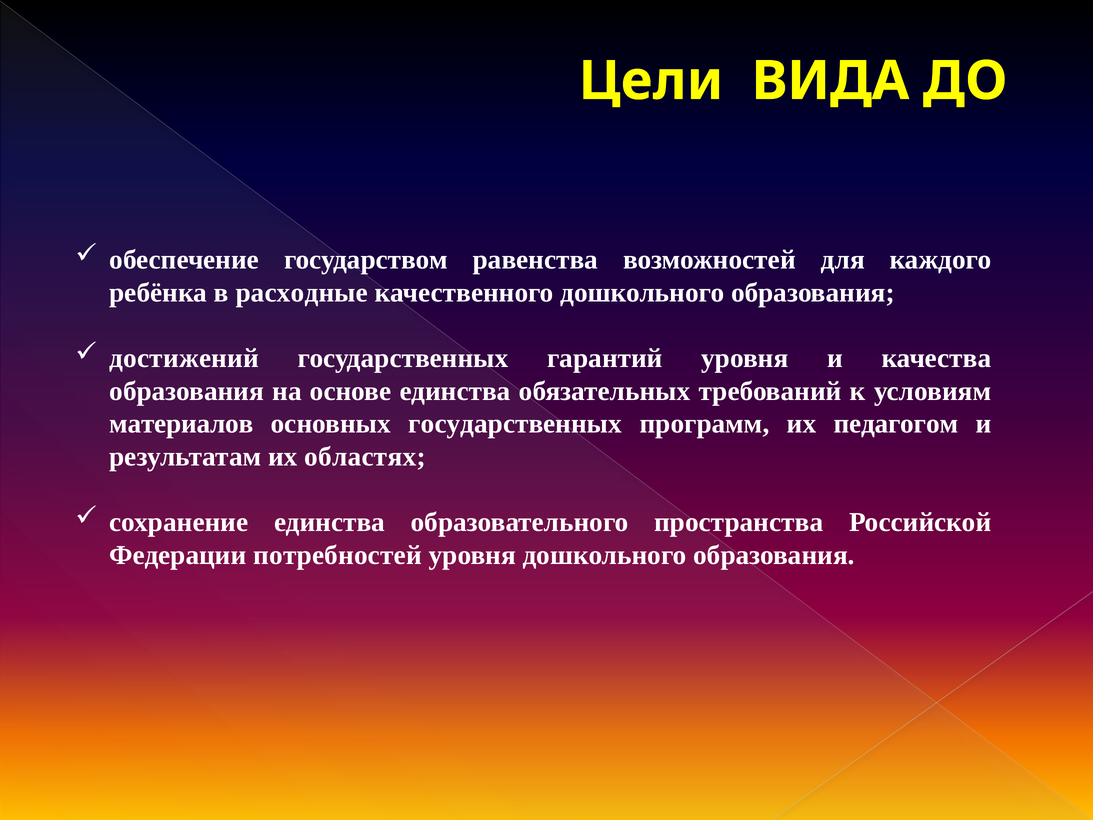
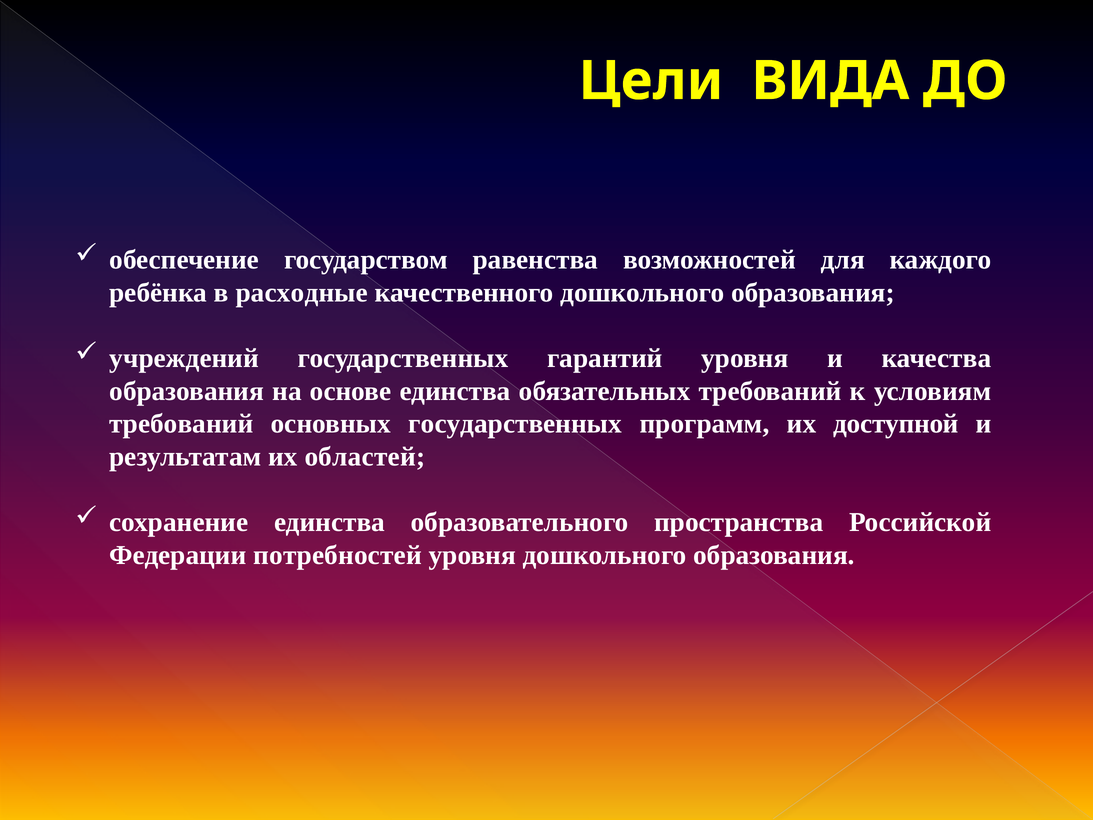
достижений: достижений -> учреждений
материалов at (182, 424): материалов -> требований
педагогом: педагогом -> доступной
областях: областях -> областей
